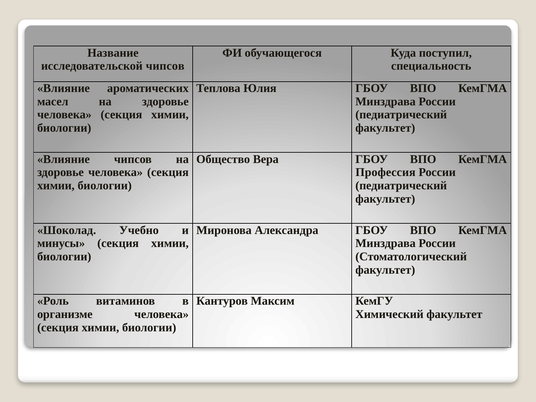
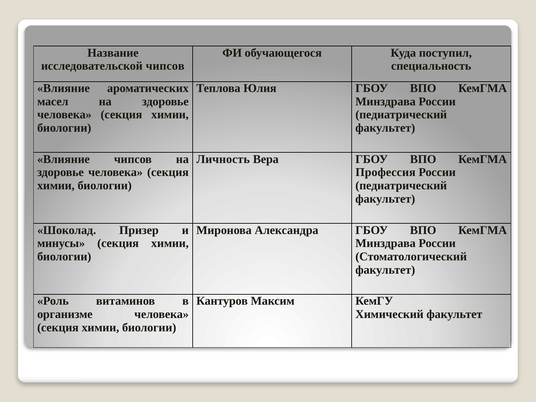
Общество: Общество -> Личность
Учебно: Учебно -> Призер
